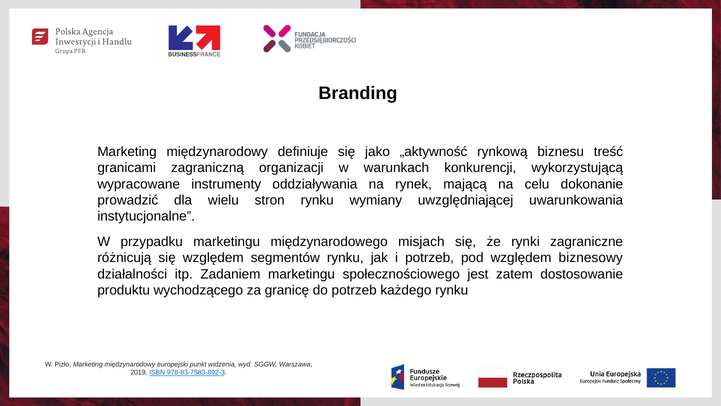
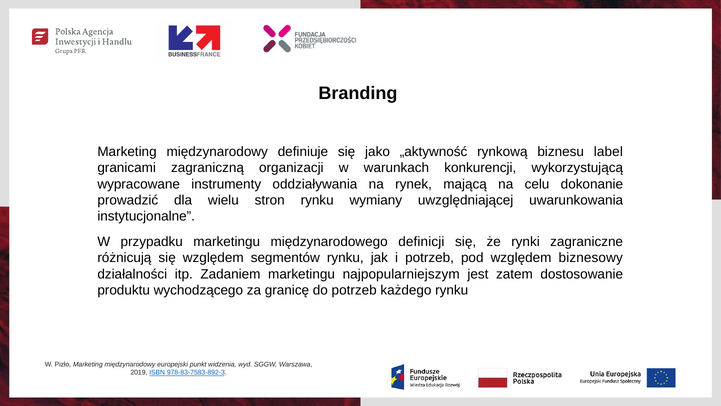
treść: treść -> label
misjach: misjach -> definicji
społecznościowego: społecznościowego -> najpopularniejszym
